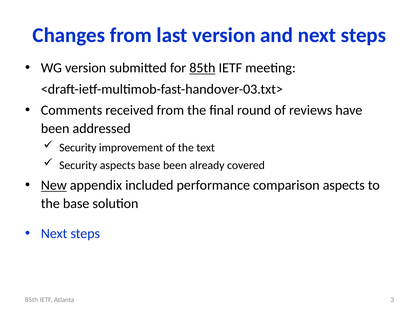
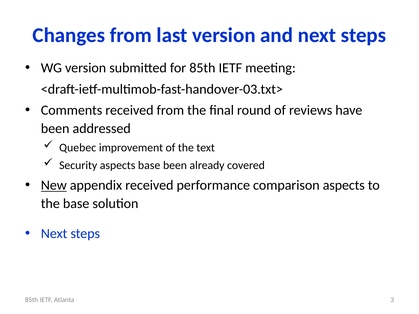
85th at (202, 68) underline: present -> none
Security at (78, 148): Security -> Quebec
appendix included: included -> received
